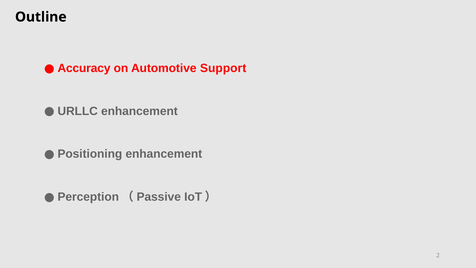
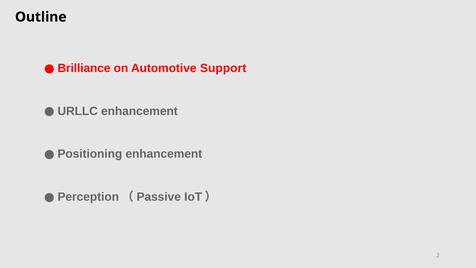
Accuracy: Accuracy -> Brilliance
